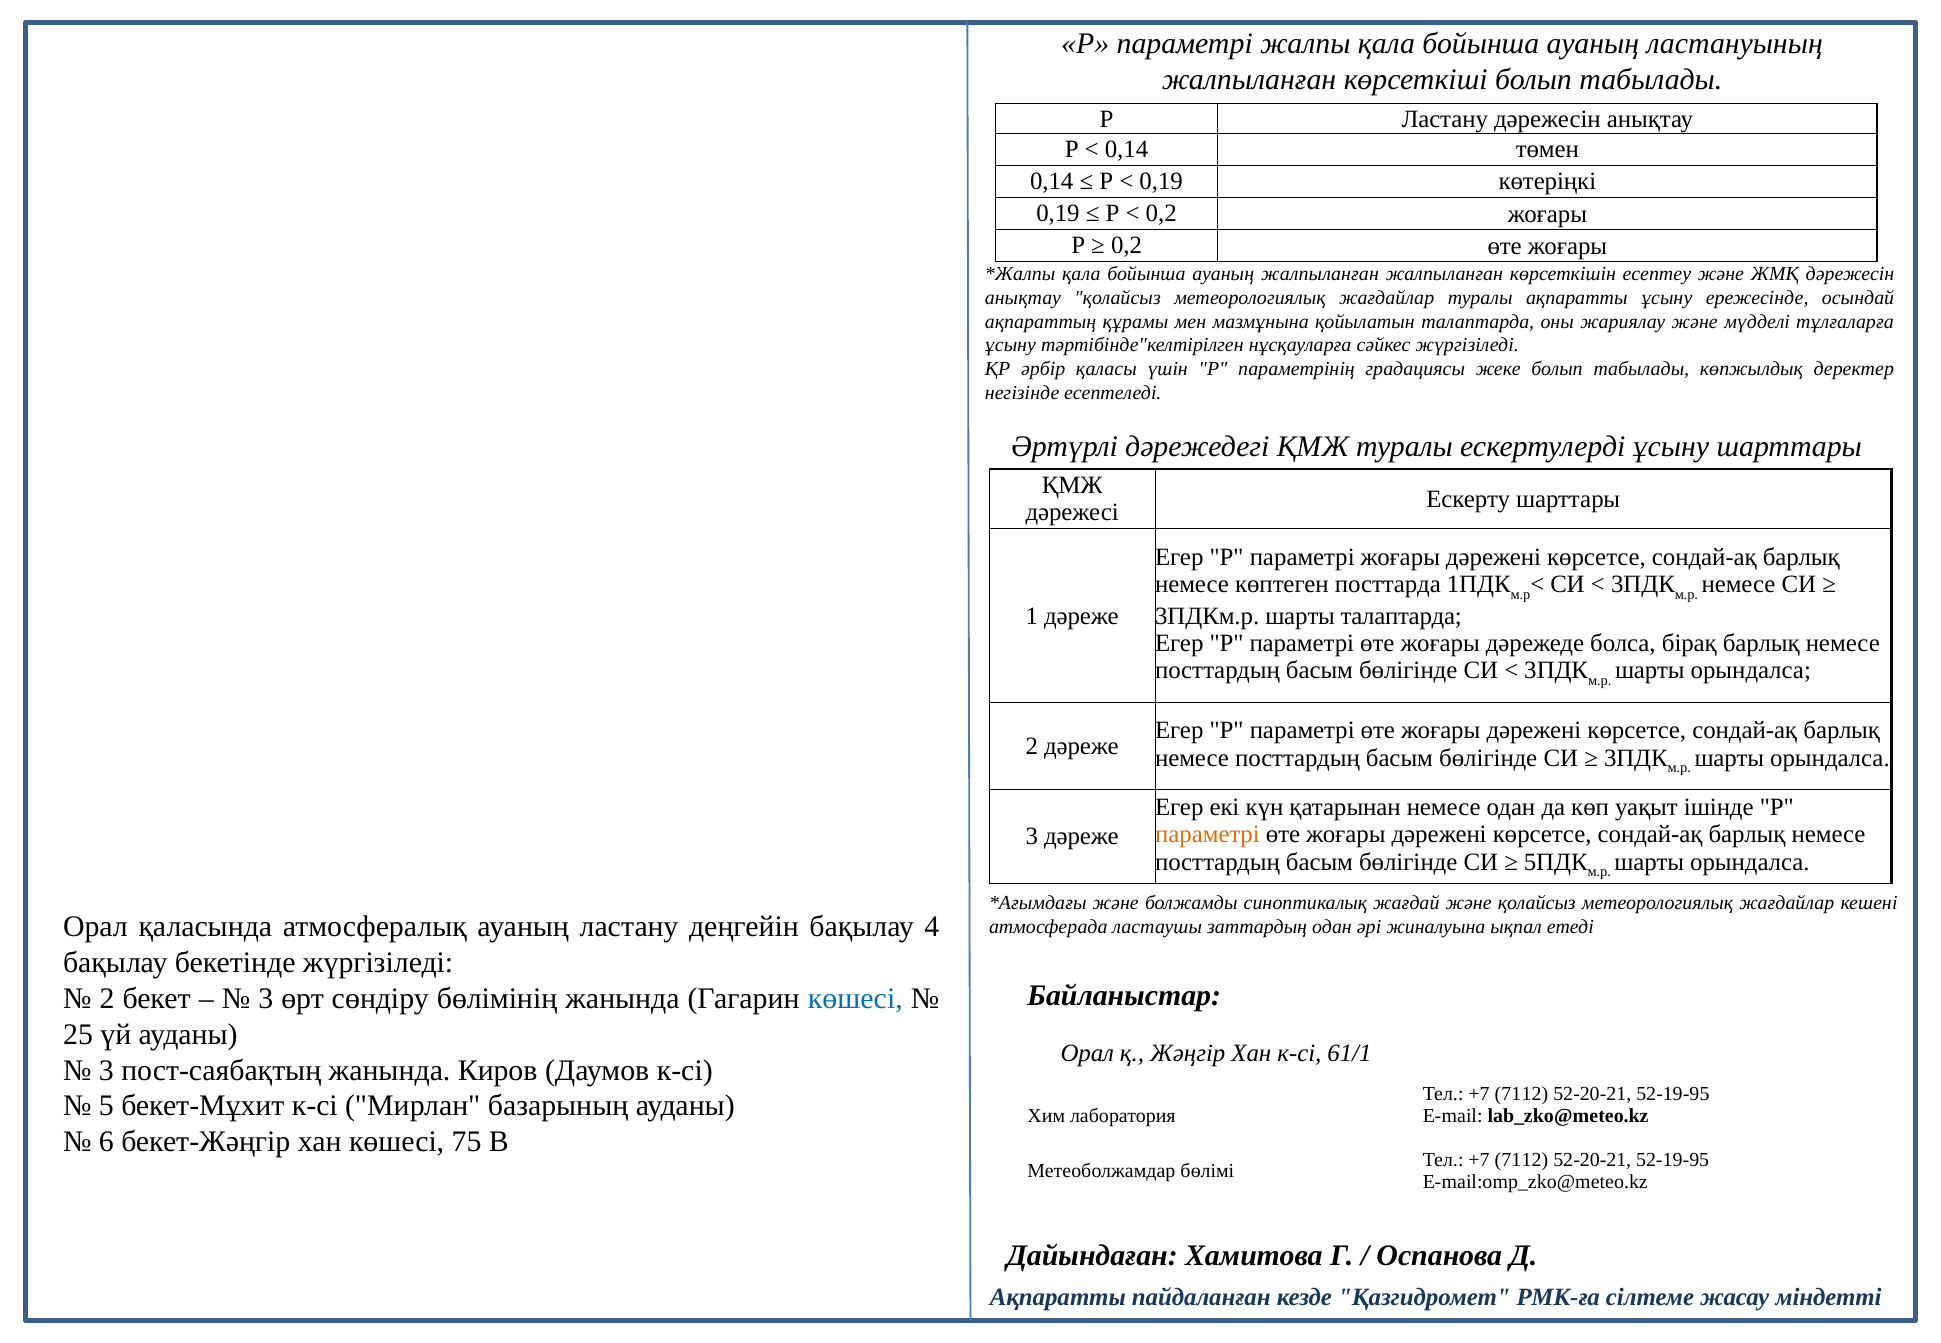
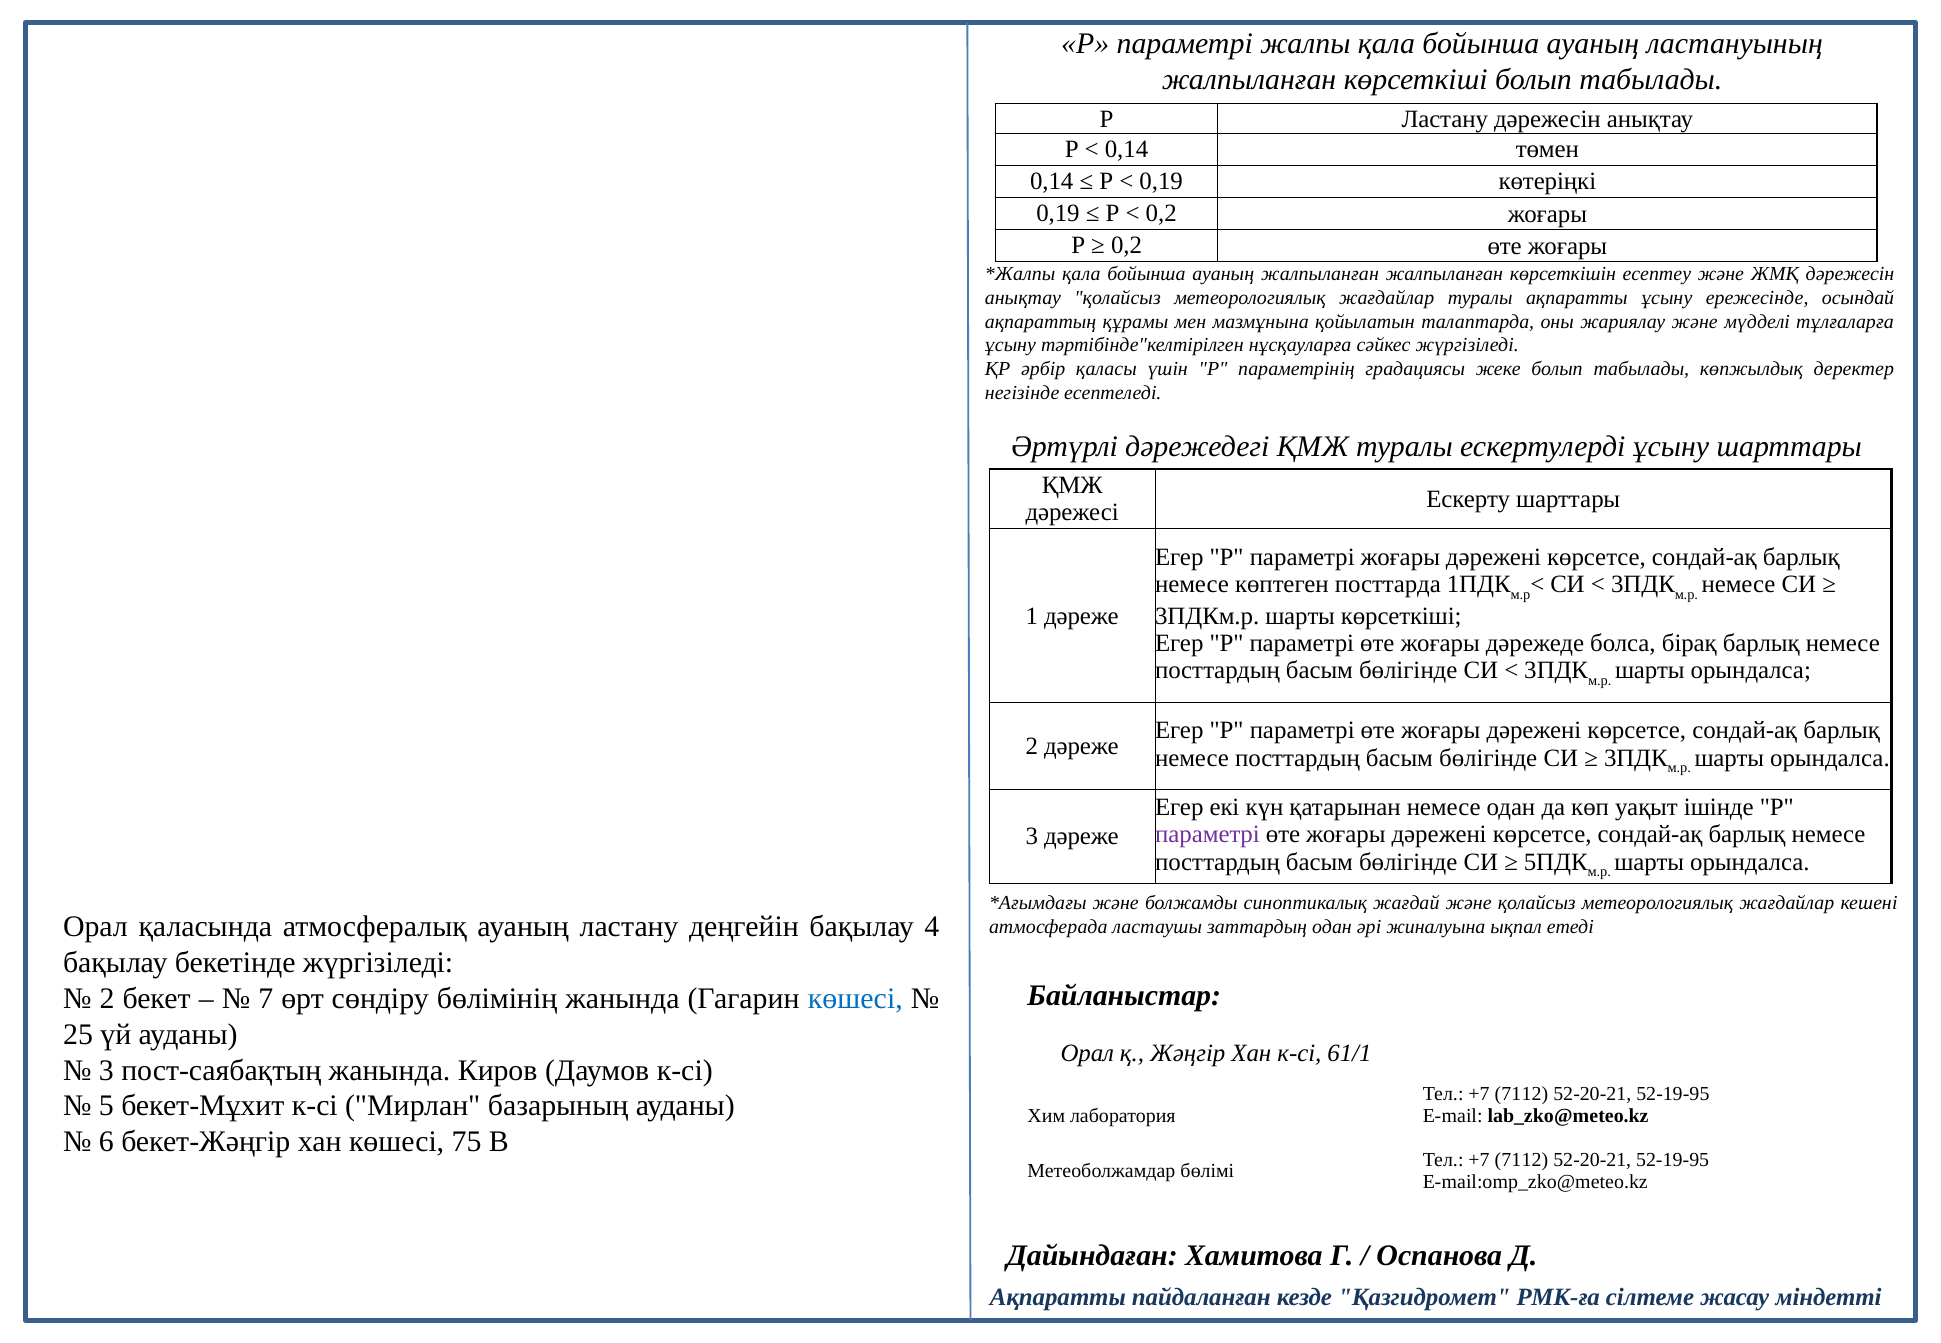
шарты талаптарда: талаптарда -> көрсеткіші
параметрі at (1207, 835) colour: orange -> purple
3 at (266, 999): 3 -> 7
